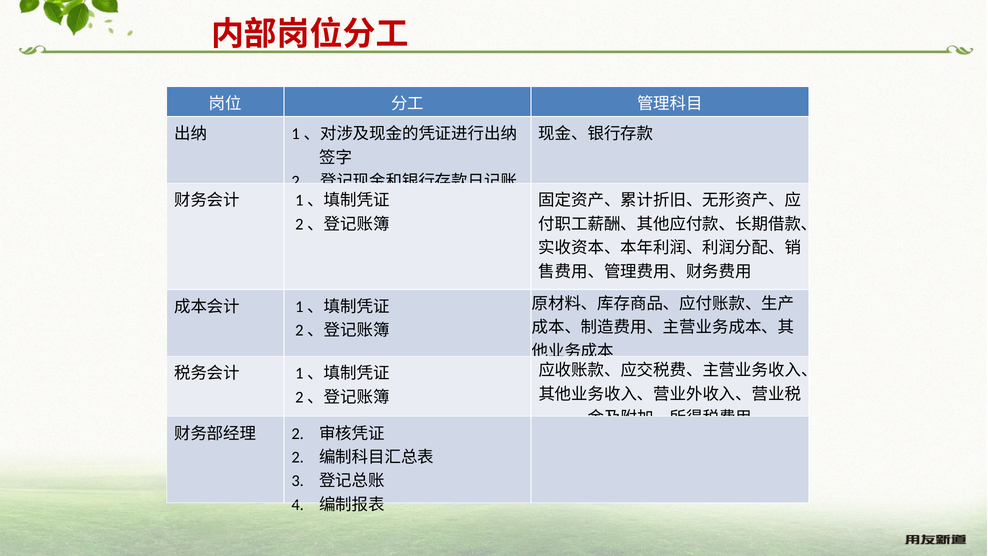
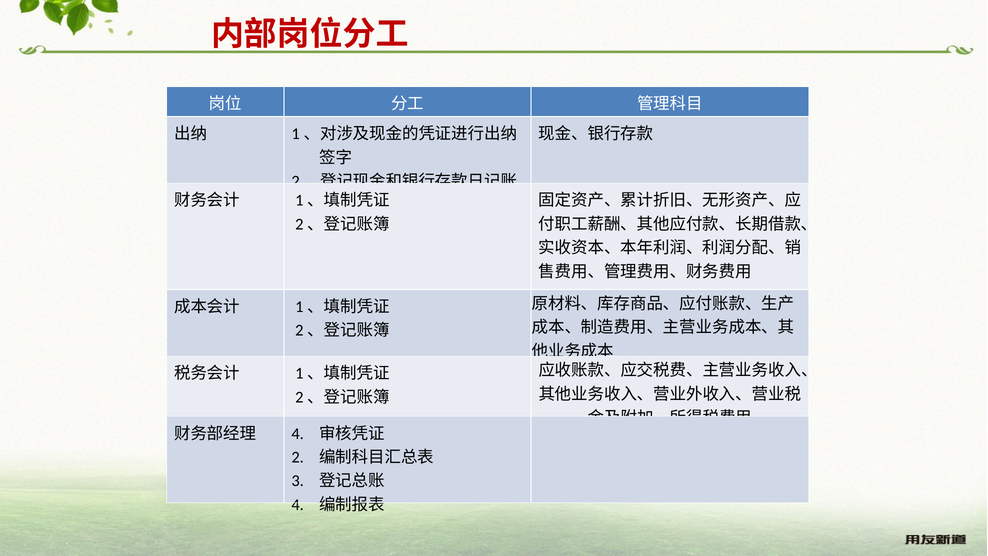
2 at (298, 433): 2 -> 4
